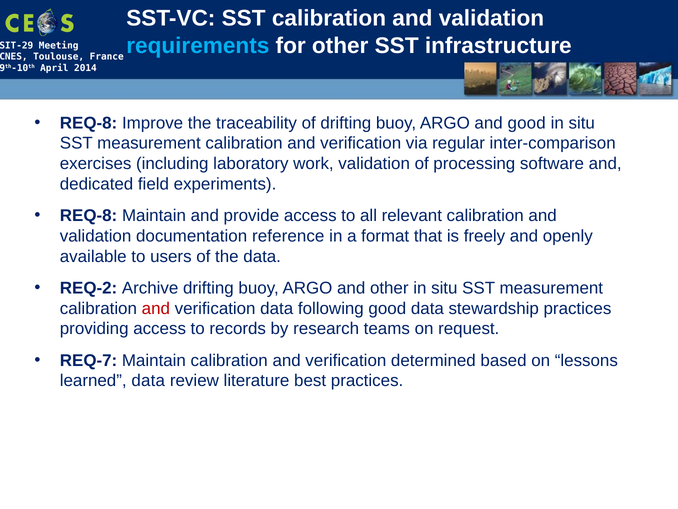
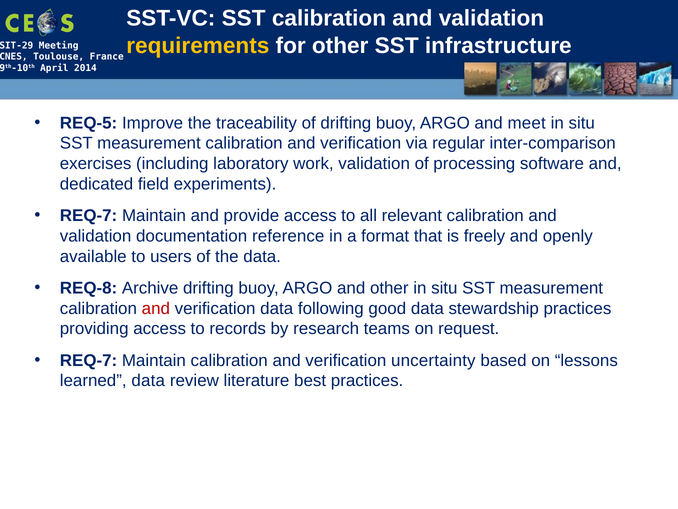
requirements colour: light blue -> yellow
REQ-8 at (89, 123): REQ-8 -> REQ-5
and good: good -> meet
REQ-8 at (89, 215): REQ-8 -> REQ-7
REQ-2: REQ-2 -> REQ-8
determined: determined -> uncertainty
